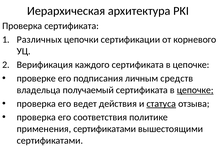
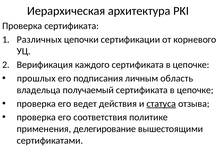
проверке: проверке -> прошлых
средств: средств -> область
цепочке at (195, 90) underline: present -> none
применения сертификатами: сертификатами -> делегирование
